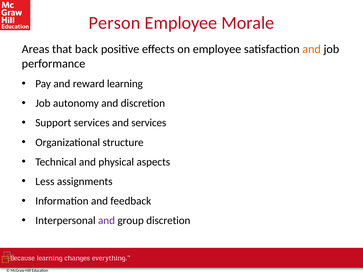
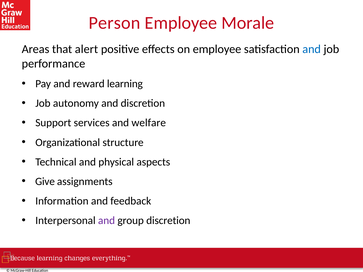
back: back -> alert
and at (312, 49) colour: orange -> blue
and services: services -> welfare
Less: Less -> Give
